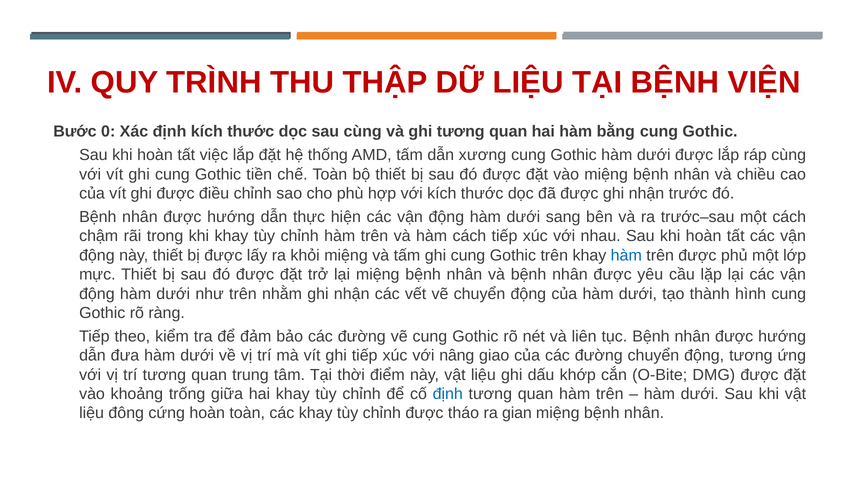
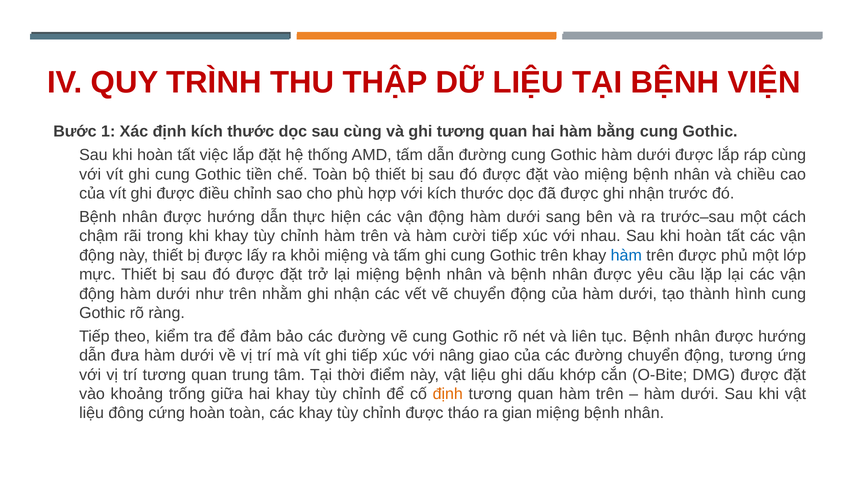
0: 0 -> 1
dẫn xương: xương -> đường
hàm cách: cách -> cười
định at (448, 394) colour: blue -> orange
